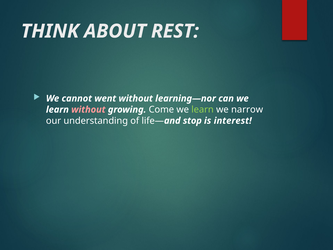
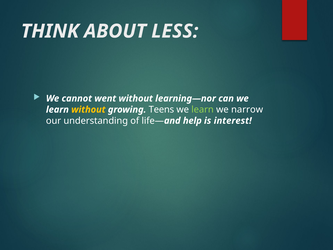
REST: REST -> LESS
without at (88, 109) colour: pink -> yellow
Come: Come -> Teens
stop: stop -> help
